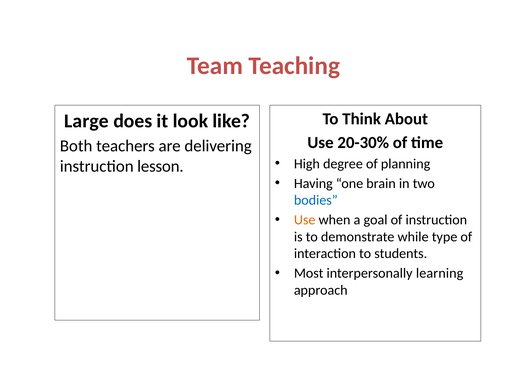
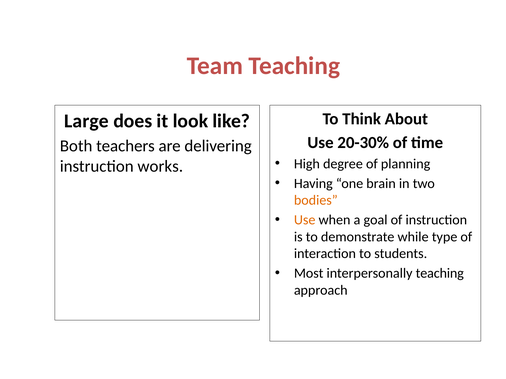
lesson: lesson -> works
bodies colour: blue -> orange
interpersonally learning: learning -> teaching
